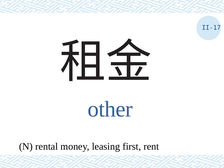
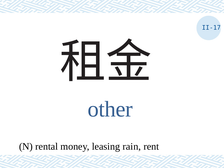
first: first -> rain
